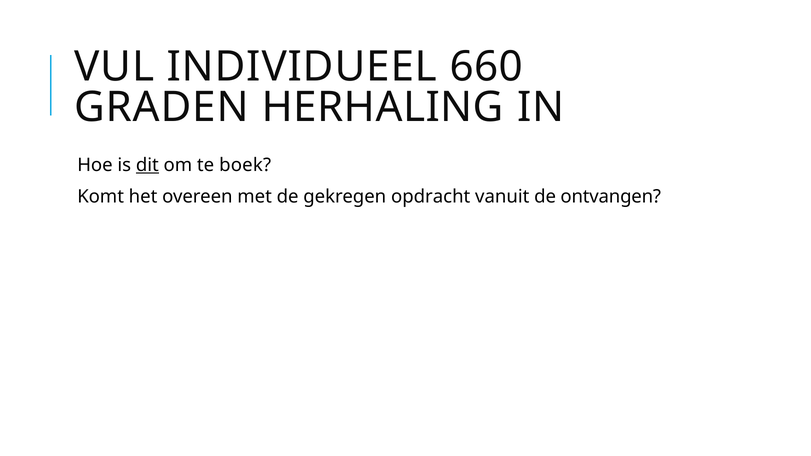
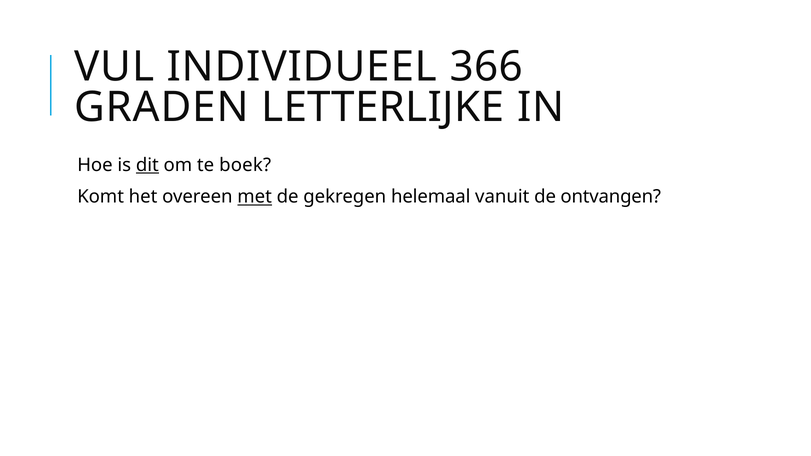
660: 660 -> 366
HERHALING: HERHALING -> LETTERLIJKE
met underline: none -> present
opdracht: opdracht -> helemaal
